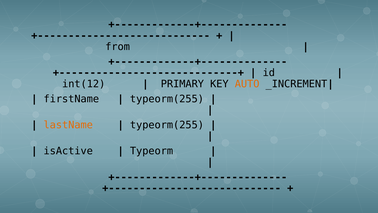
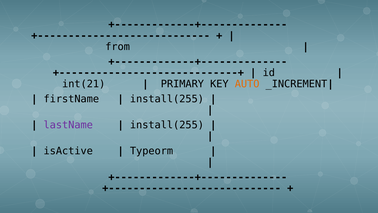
int(12: int(12 -> int(21
typeorm(255 at (167, 99): typeorm(255 -> install(255
lastName colour: orange -> purple
typeorm(255 at (167, 125): typeorm(255 -> install(255
